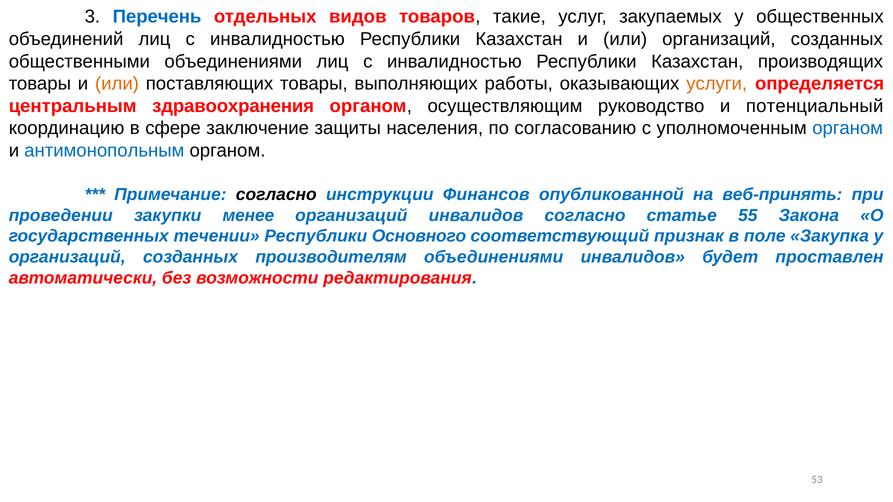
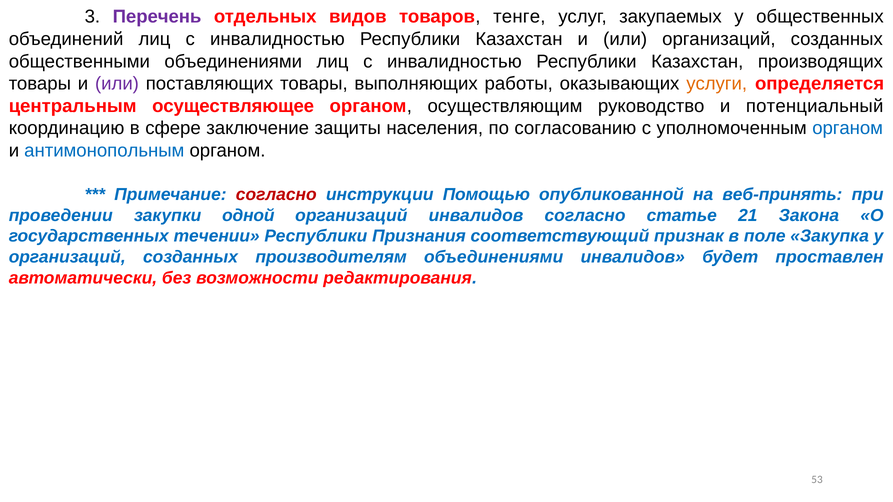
Перечень colour: blue -> purple
такие: такие -> тенге
или at (117, 84) colour: orange -> purple
здравоохранения: здравоохранения -> осуществляющее
согласно at (276, 195) colour: black -> red
Финансов: Финансов -> Помощью
менее: менее -> одной
55: 55 -> 21
Основного: Основного -> Признания
